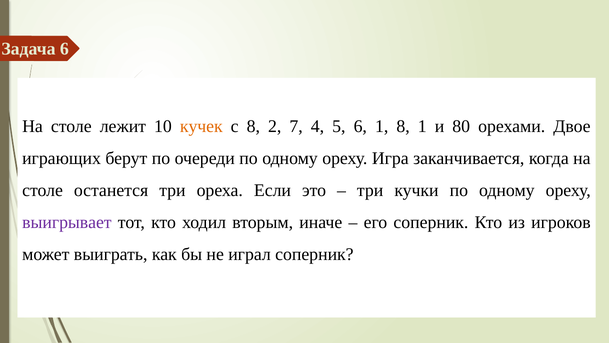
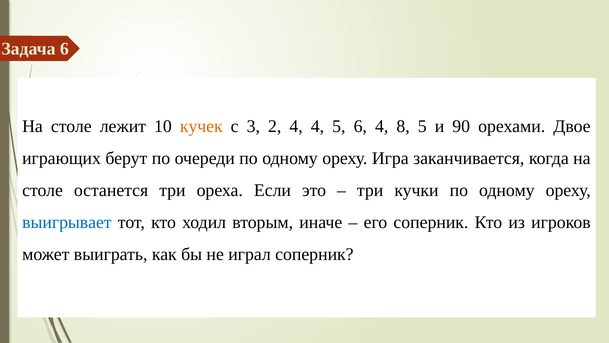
с 8: 8 -> 3
2 7: 7 -> 4
6 1: 1 -> 4
8 1: 1 -> 5
80: 80 -> 90
выигрывает colour: purple -> blue
